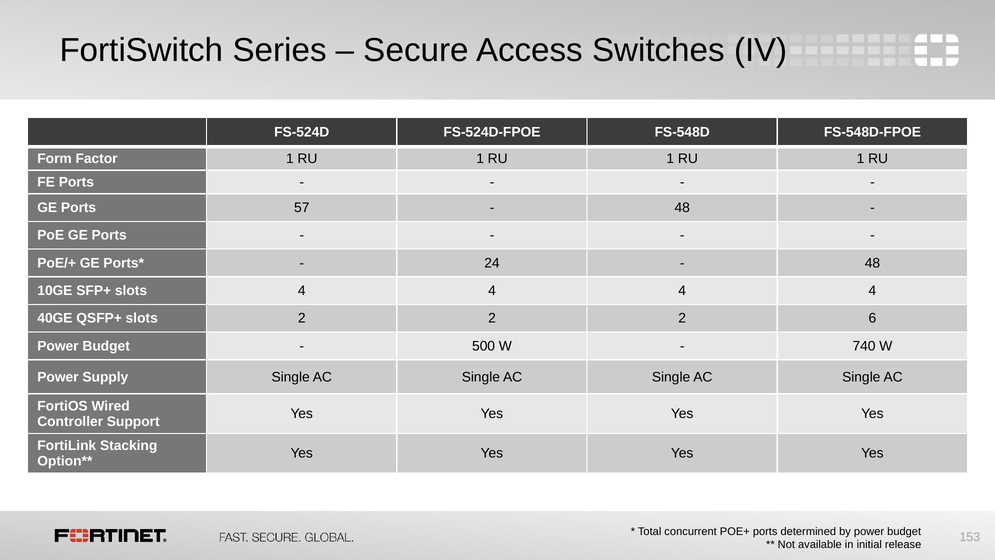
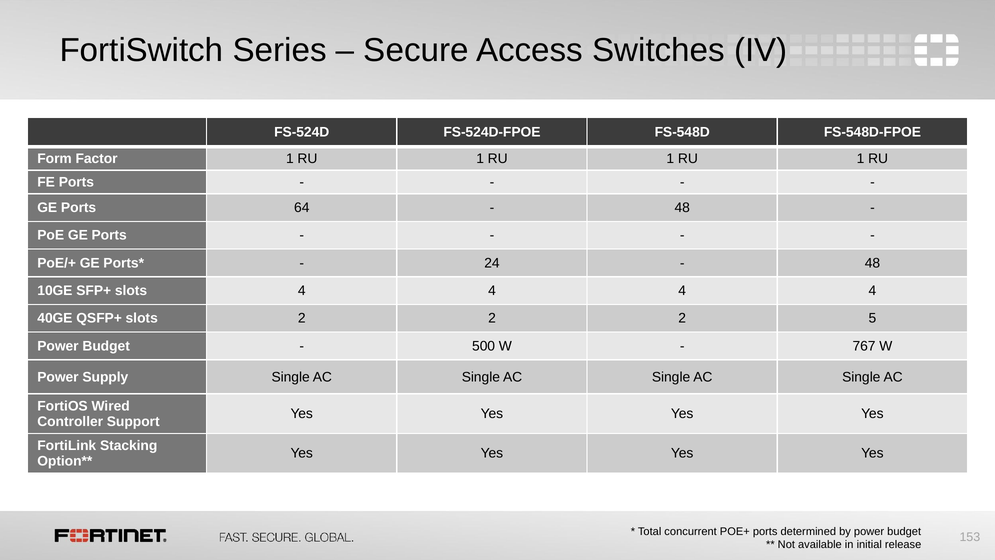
57: 57 -> 64
6: 6 -> 5
740: 740 -> 767
